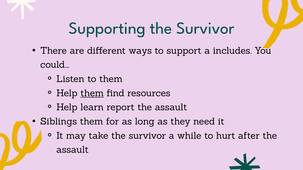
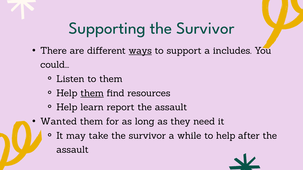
ways underline: none -> present
Siblings: Siblings -> Wanted
to hurt: hurt -> help
